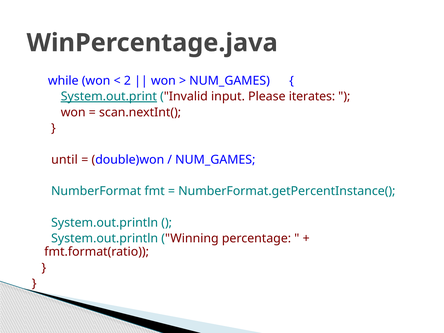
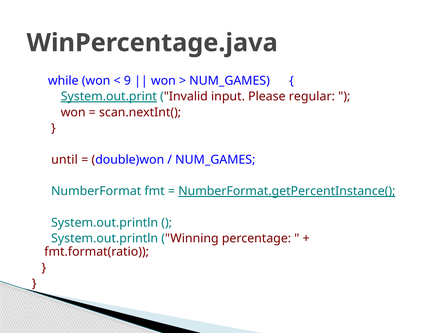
2: 2 -> 9
iterates: iterates -> regular
NumberFormat.getPercentInstance( underline: none -> present
